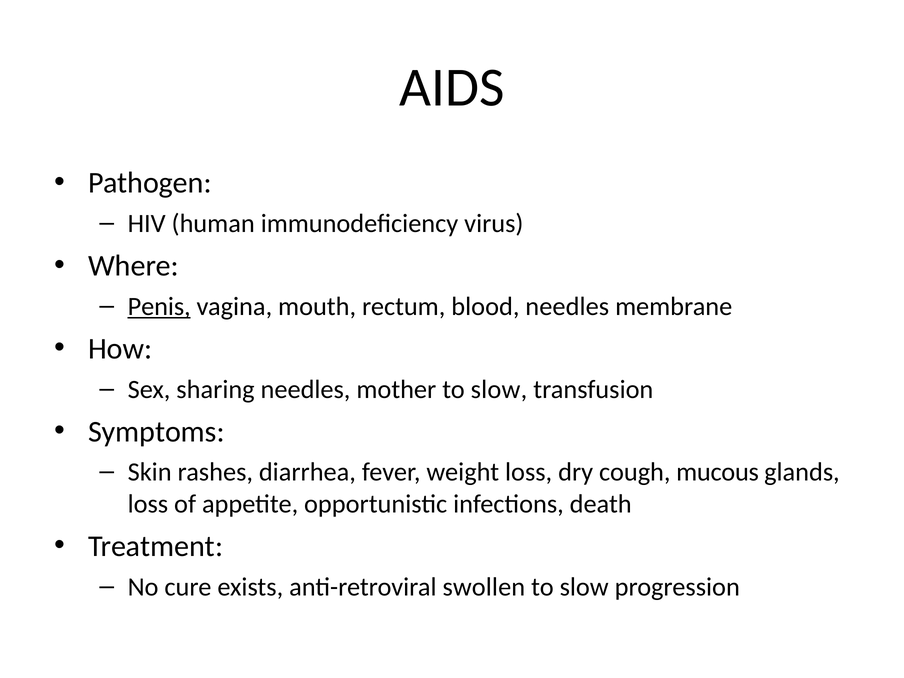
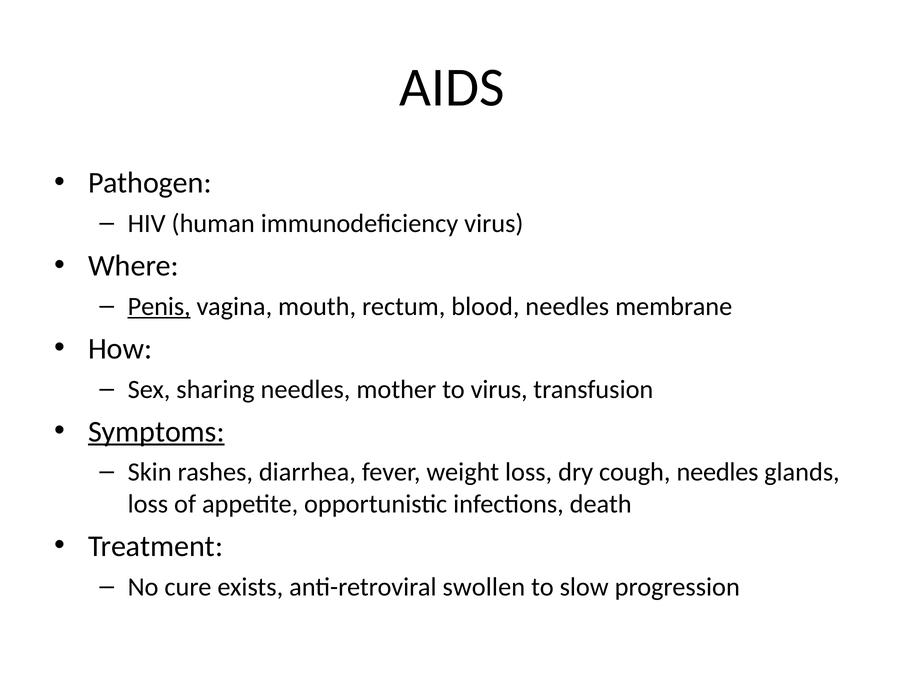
mother to slow: slow -> virus
Symptoms underline: none -> present
cough mucous: mucous -> needles
